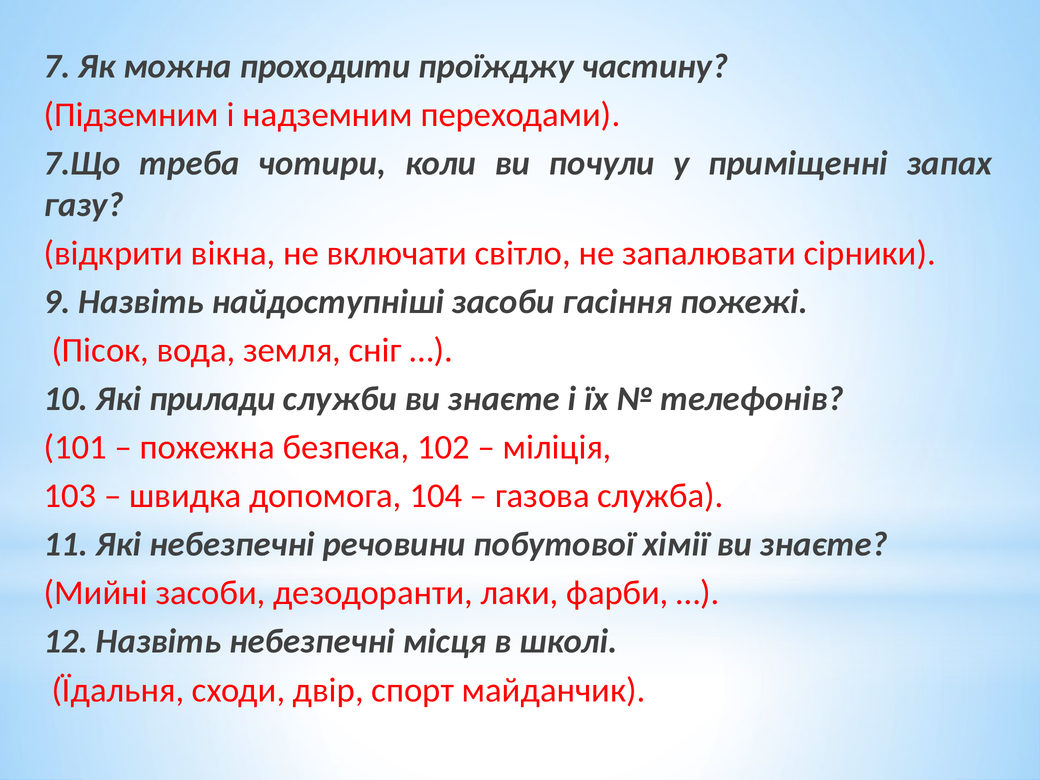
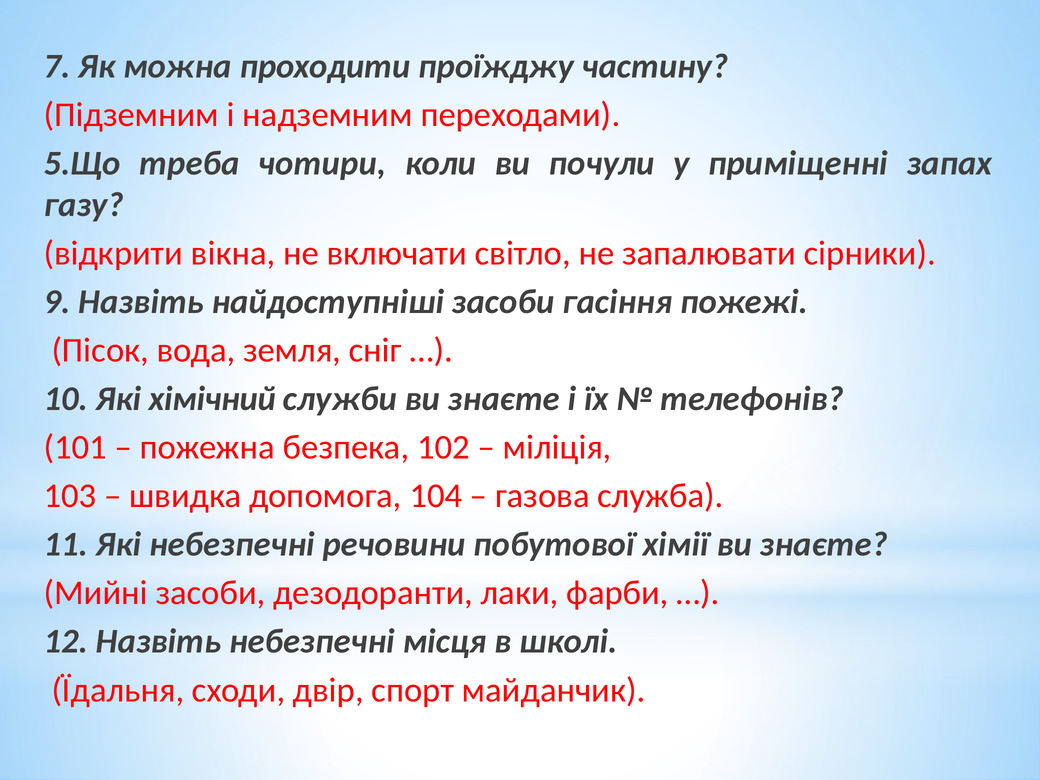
7.Що: 7.Що -> 5.Що
прилади: прилади -> хімічний
